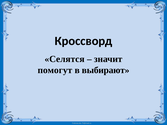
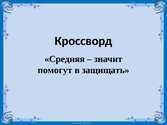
Селятся: Селятся -> Средняя
выбирают: выбирают -> защищать
